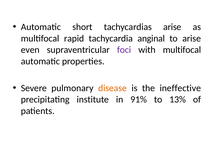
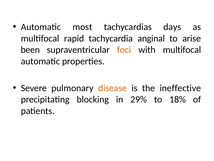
short: short -> most
tachycardias arise: arise -> days
even: even -> been
foci colour: purple -> orange
institute: institute -> blocking
91%: 91% -> 29%
13%: 13% -> 18%
